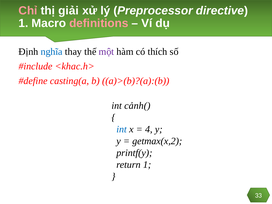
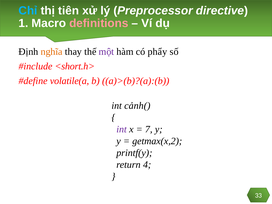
Chỉ colour: pink -> light blue
giải: giải -> tiên
nghĩa colour: blue -> orange
thích: thích -> phẩy
<khac.h>: <khac.h> -> <short.h>
casting(a: casting(a -> volatile(a
int at (122, 129) colour: blue -> purple
4: 4 -> 7
return 1: 1 -> 4
